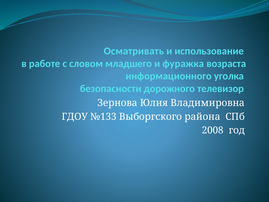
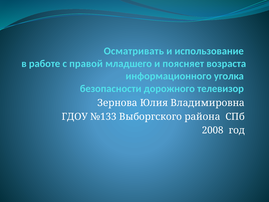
словом: словом -> правой
фуражка: фуражка -> поясняет
